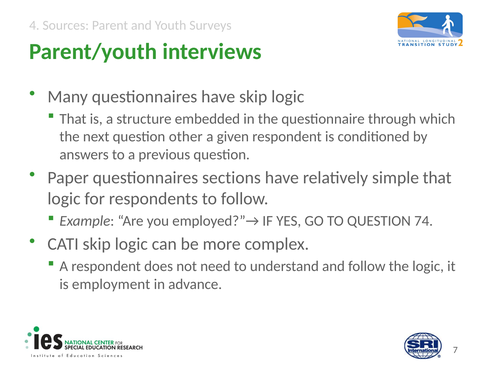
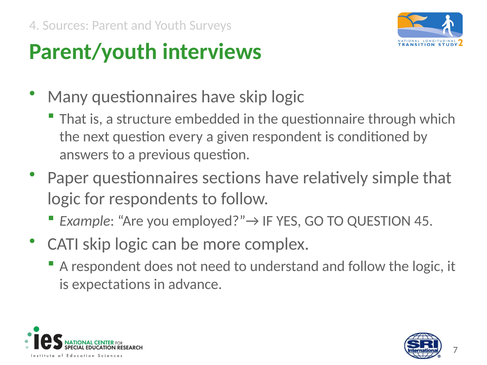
other: other -> every
74: 74 -> 45
employment: employment -> expectations
